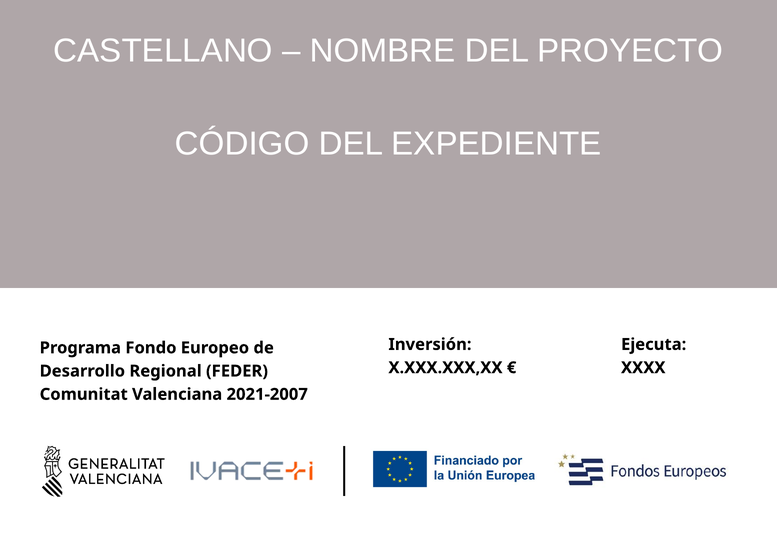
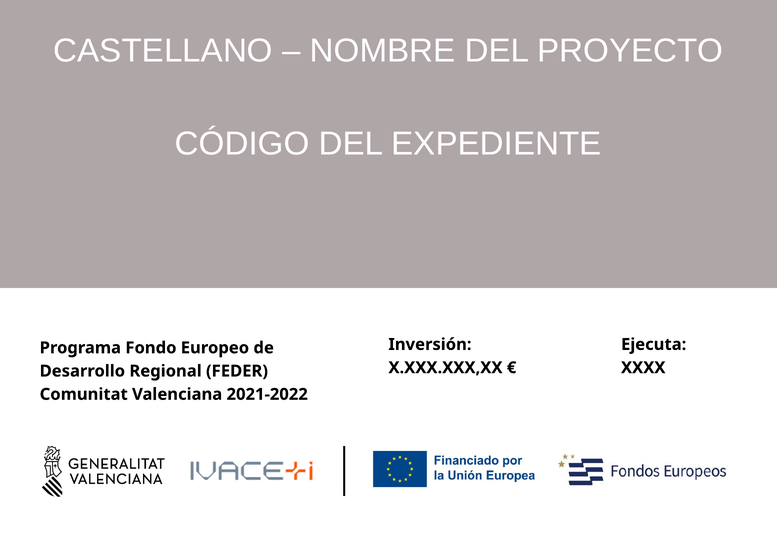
2021-2007: 2021-2007 -> 2021-2022
